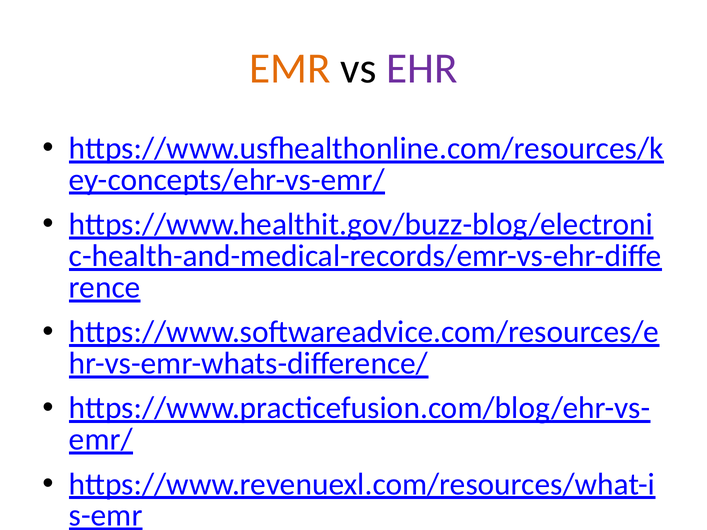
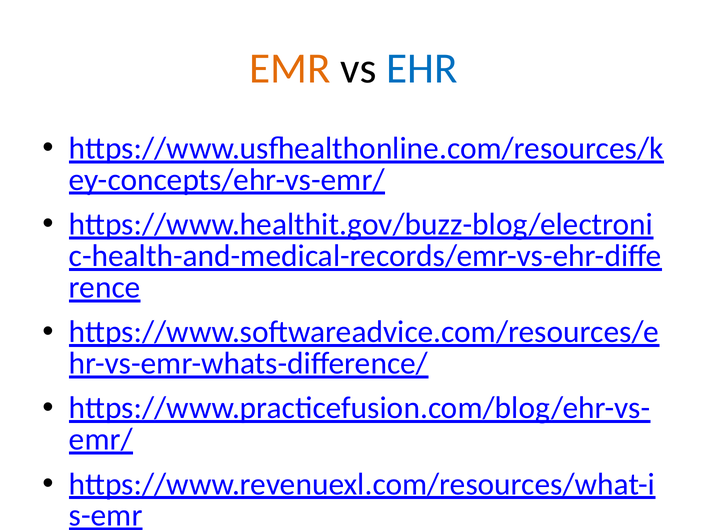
EHR colour: purple -> blue
